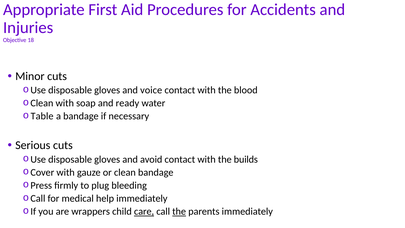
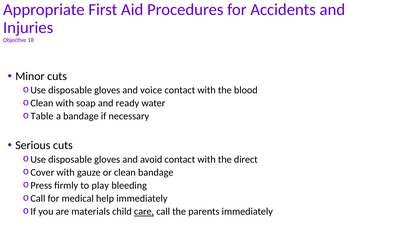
builds: builds -> direct
plug: plug -> play
wrappers: wrappers -> materials
the at (179, 211) underline: present -> none
